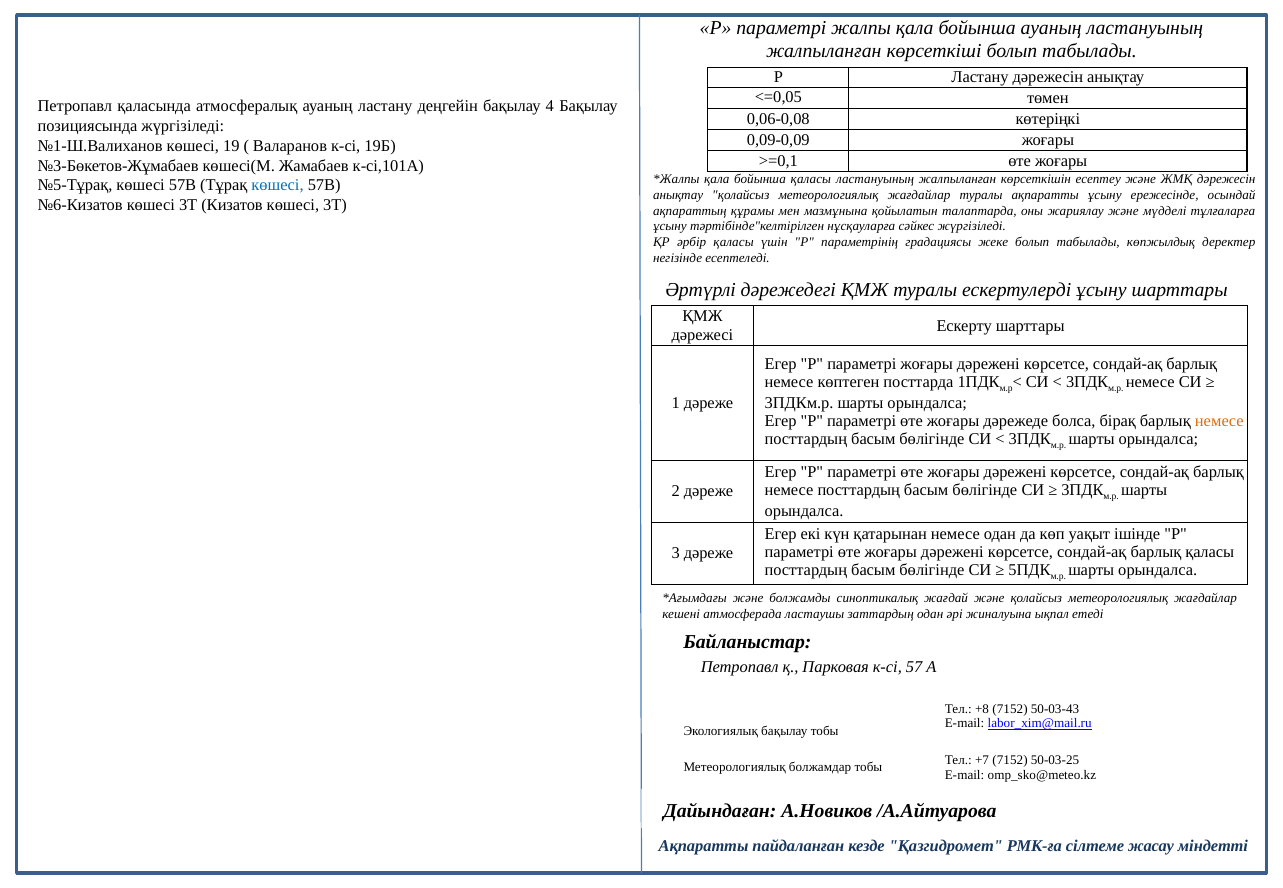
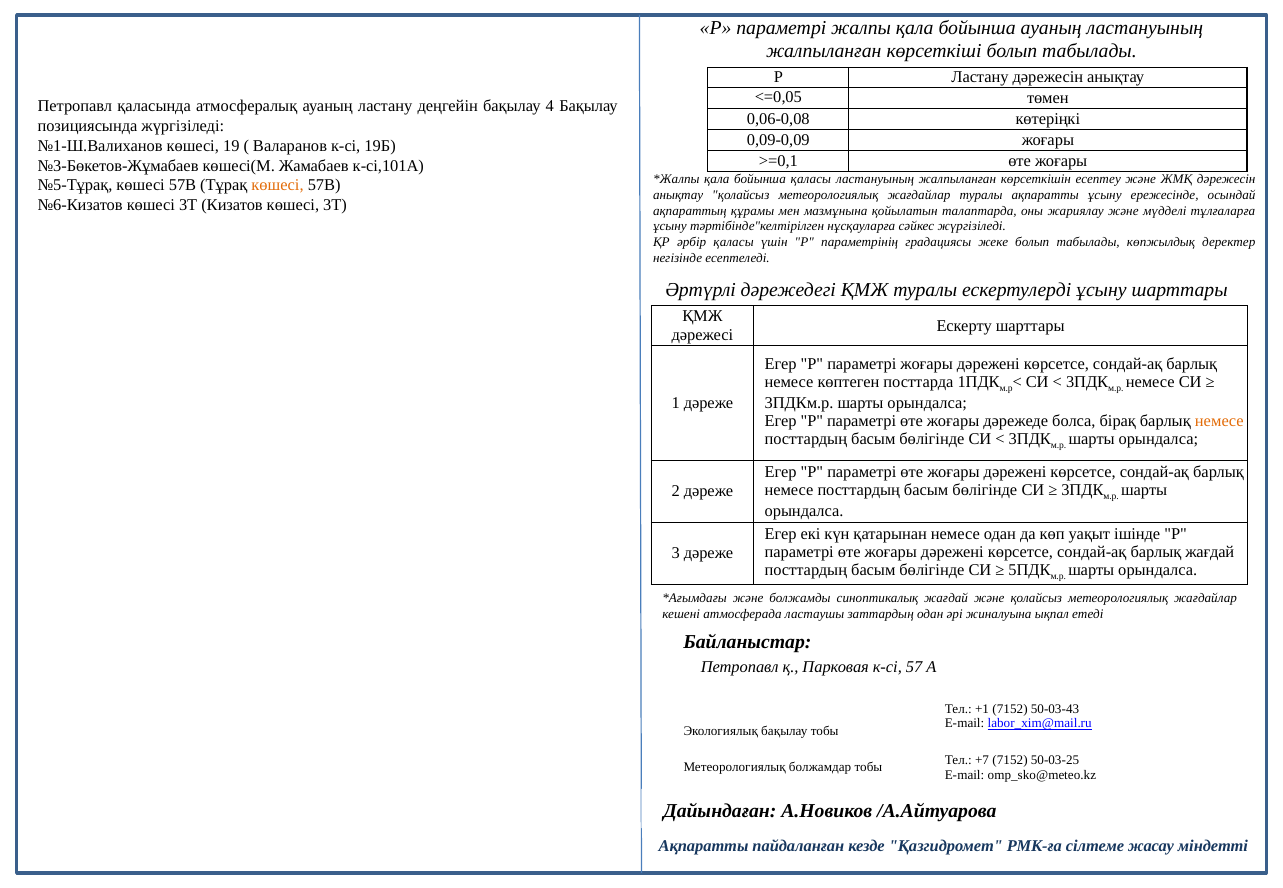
көшесі at (278, 186) colour: blue -> orange
барлық қаласы: қаласы -> жағдай
+8: +8 -> +1
